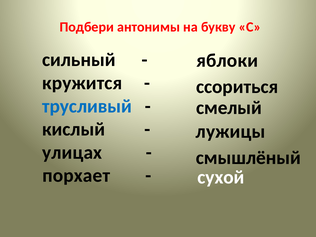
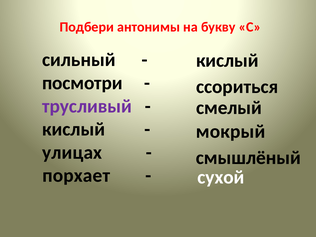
яблоки at (227, 61): яблоки -> кислый
кружится: кружится -> посмотри
трусливый colour: blue -> purple
лужицы: лужицы -> мокрый
